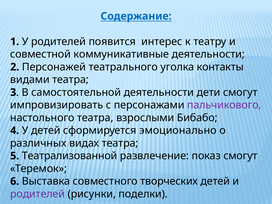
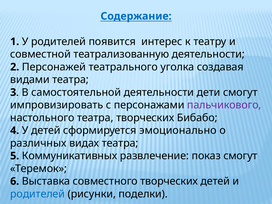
коммуникативные: коммуникативные -> театрализованную
контакты: контакты -> создавая
театра взрослыми: взрослыми -> творческих
Театрализованной: Театрализованной -> Коммуникативных
родителей at (38, 194) colour: purple -> blue
